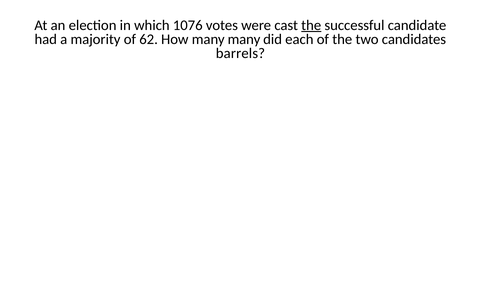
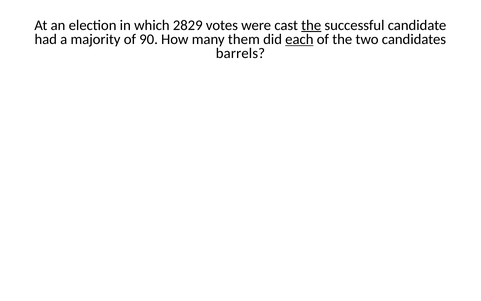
1076: 1076 -> 2829
62: 62 -> 90
many many: many -> them
each underline: none -> present
